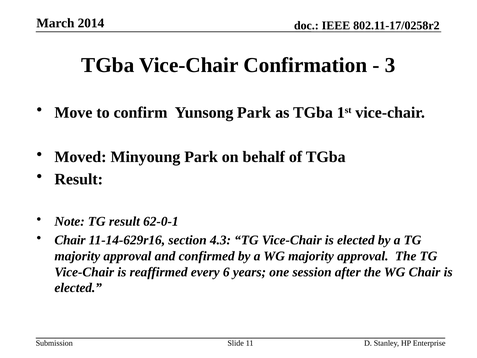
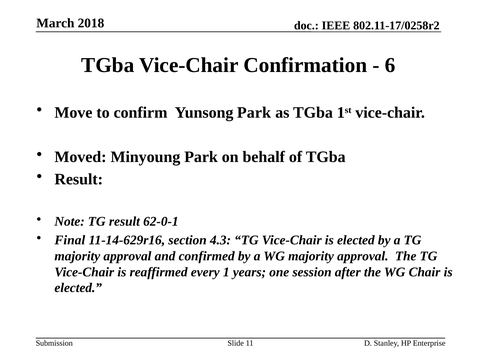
2014: 2014 -> 2018
3: 3 -> 6
Chair at (70, 240): Chair -> Final
6: 6 -> 1
